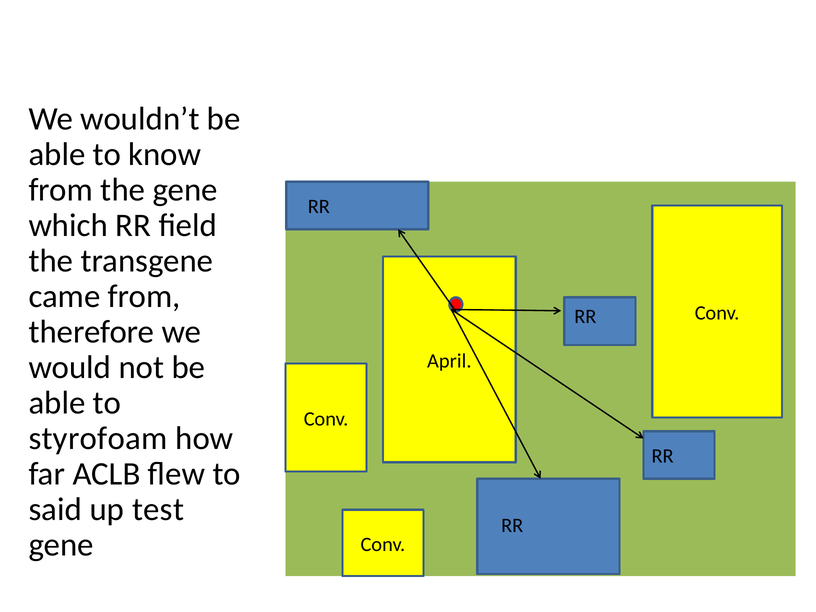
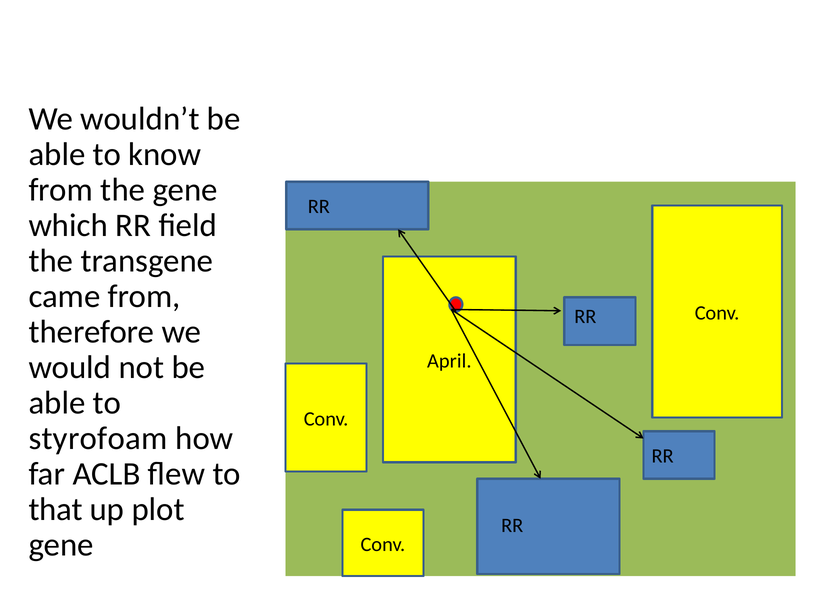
said: said -> that
test: test -> plot
